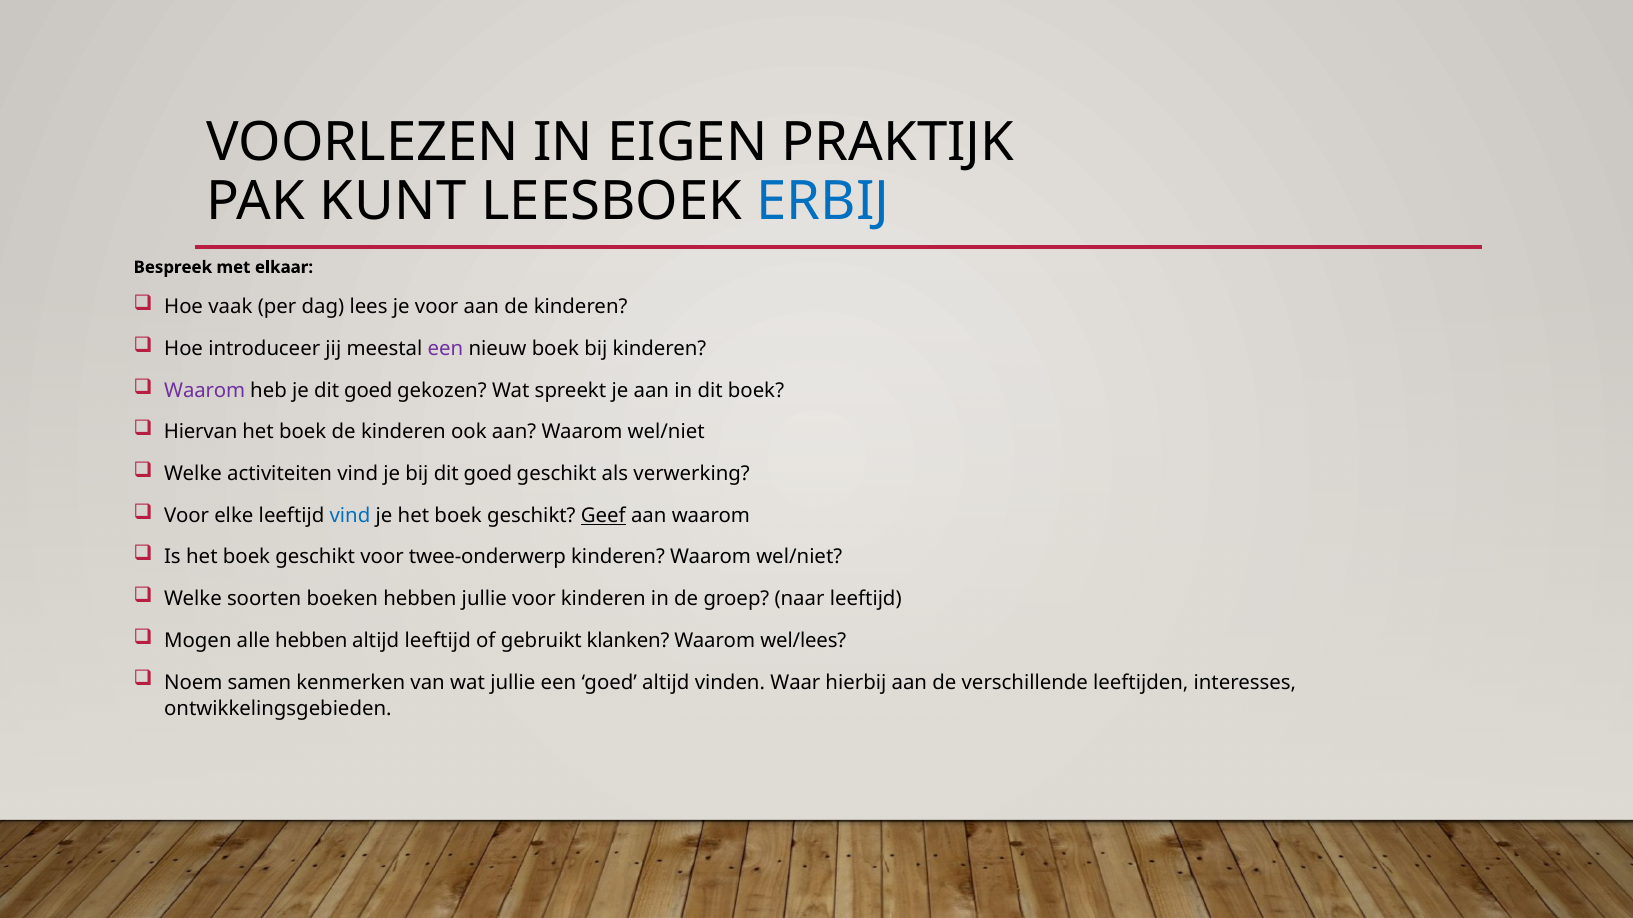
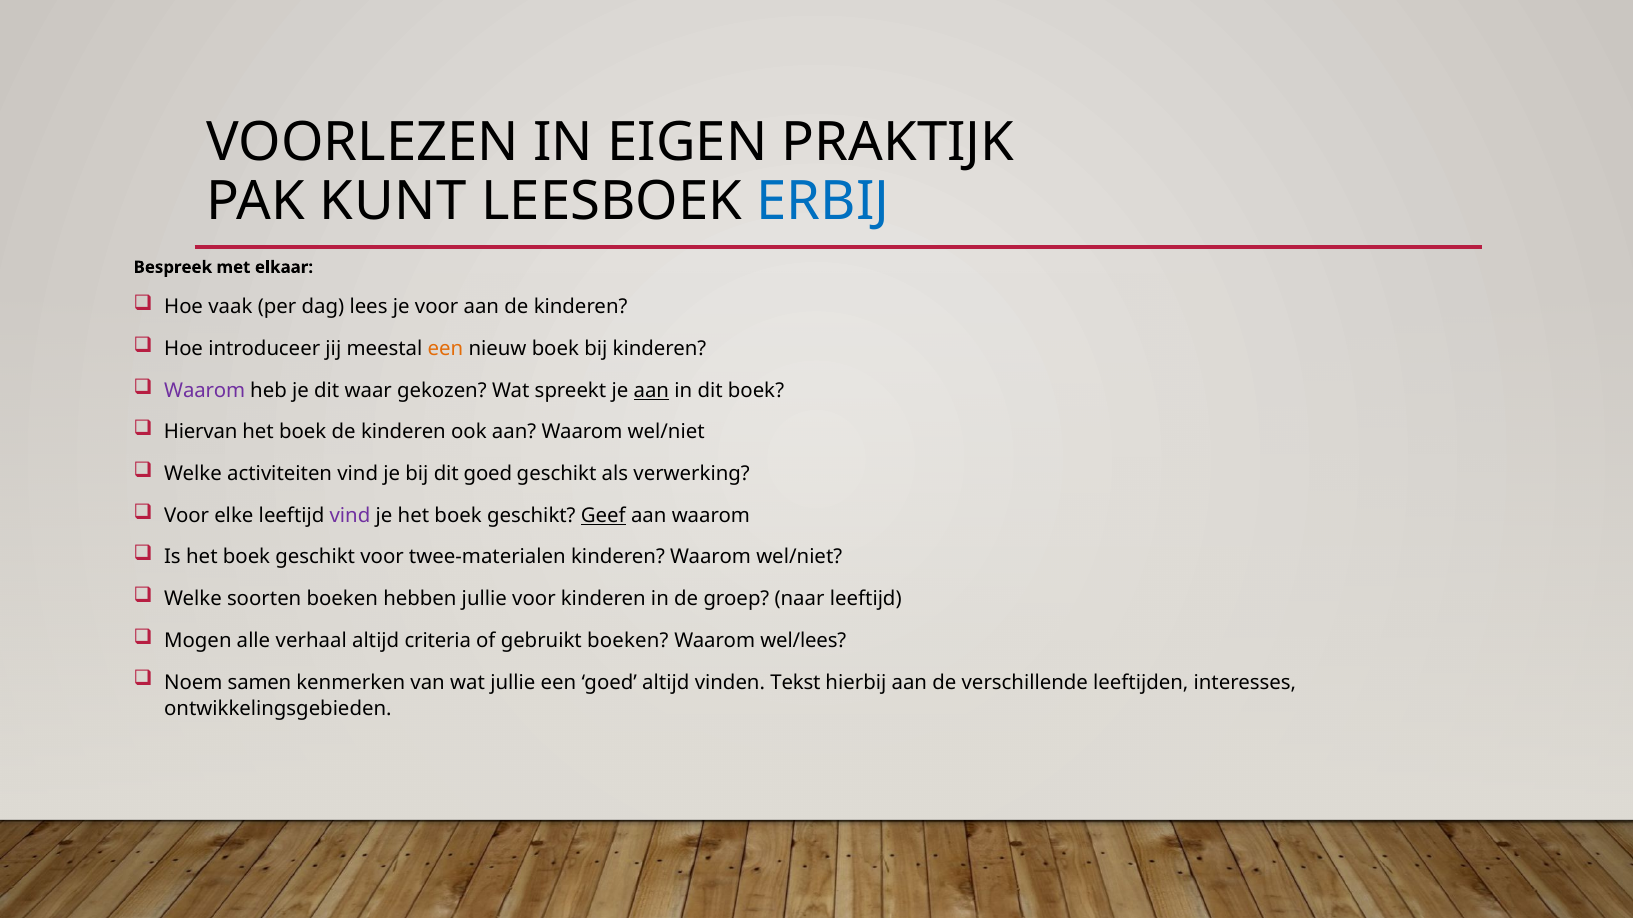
een at (446, 349) colour: purple -> orange
je dit goed: goed -> waar
aan at (651, 391) underline: none -> present
vind at (350, 516) colour: blue -> purple
twee-onderwerp: twee-onderwerp -> twee-materialen
alle hebben: hebben -> verhaal
altijd leeftijd: leeftijd -> criteria
gebruikt klanken: klanken -> boeken
Waar: Waar -> Tekst
